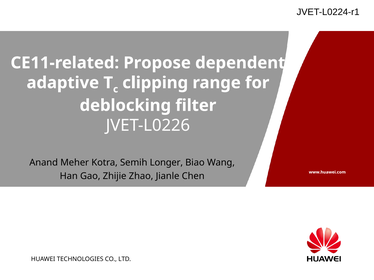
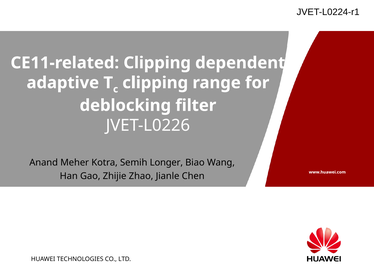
CE11-related Propose: Propose -> Clipping
